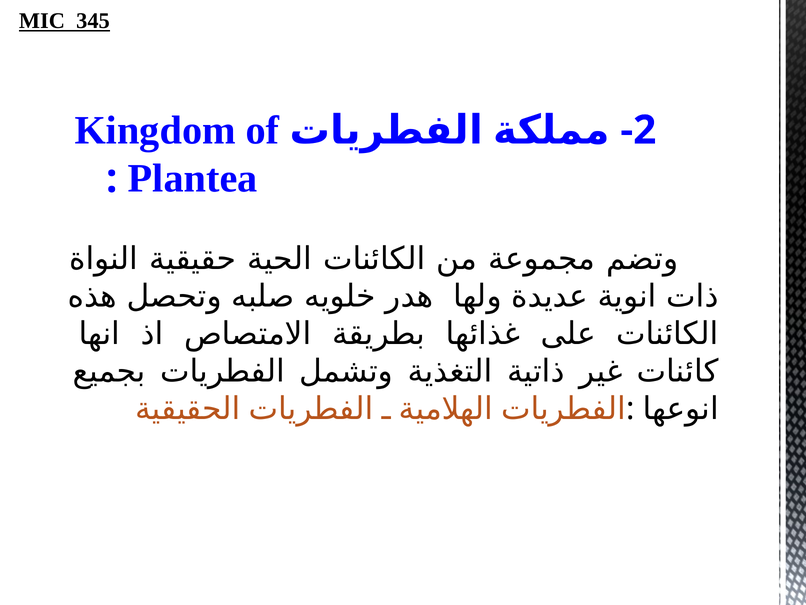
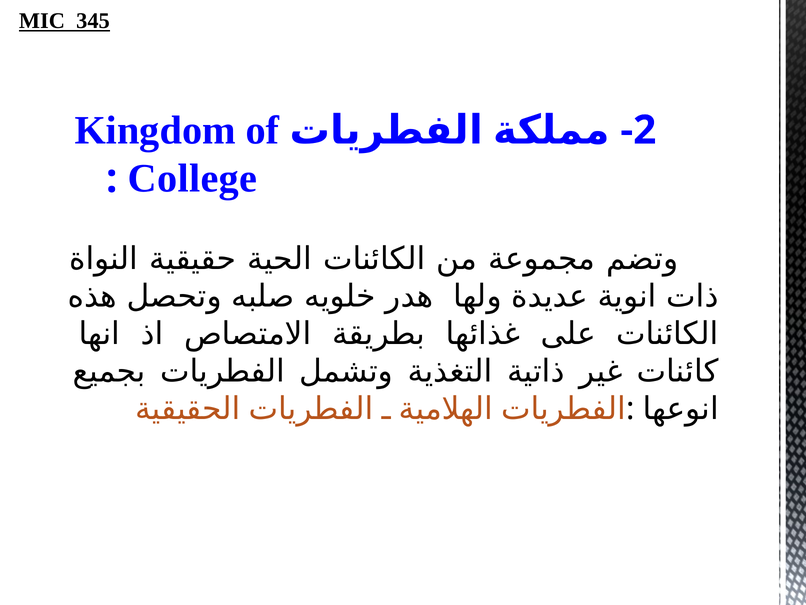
Plantea: Plantea -> College
